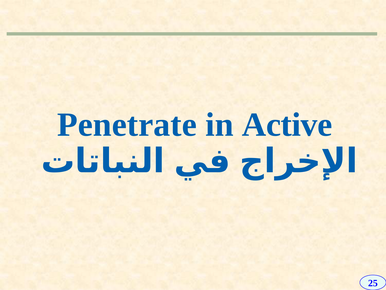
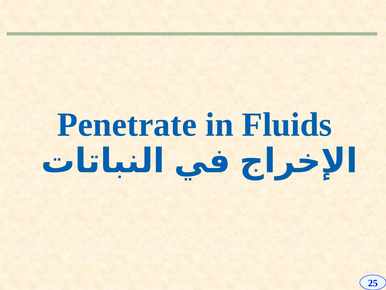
Active: Active -> Fluids
